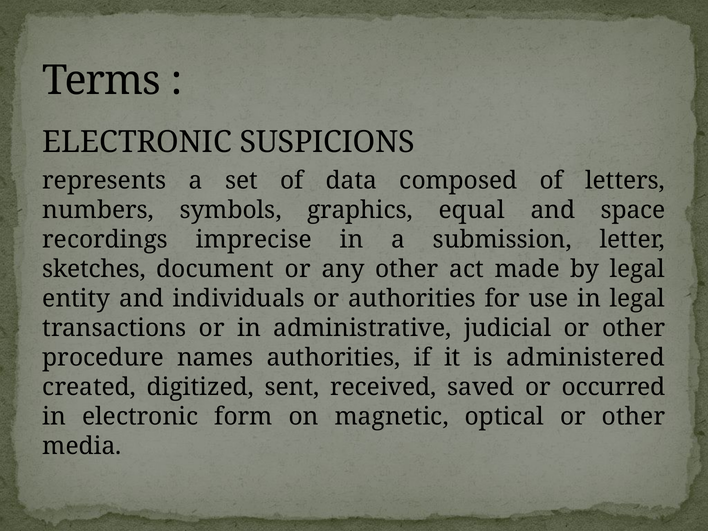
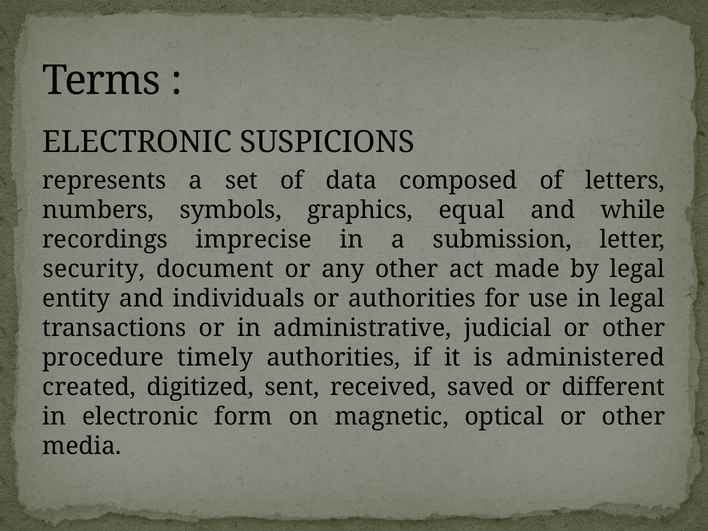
space: space -> while
sketches: sketches -> security
names: names -> timely
occurred: occurred -> different
